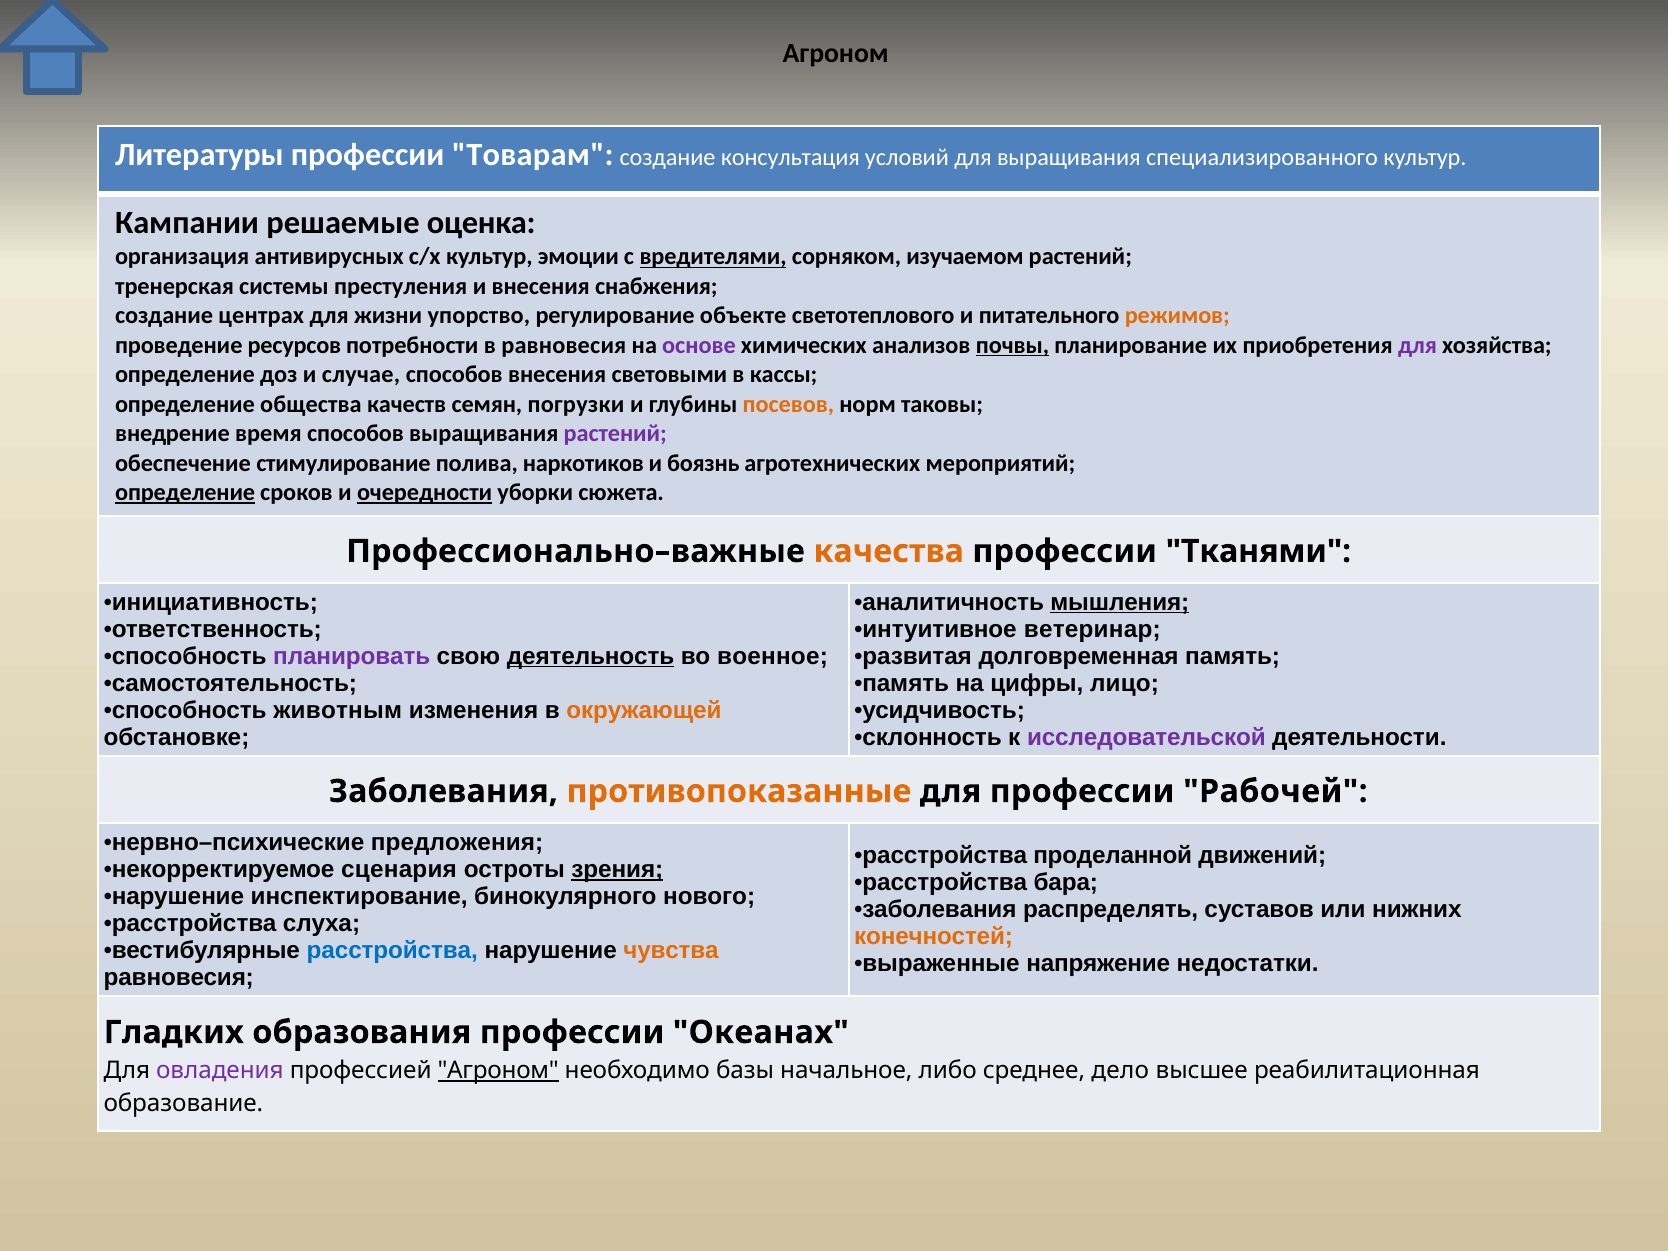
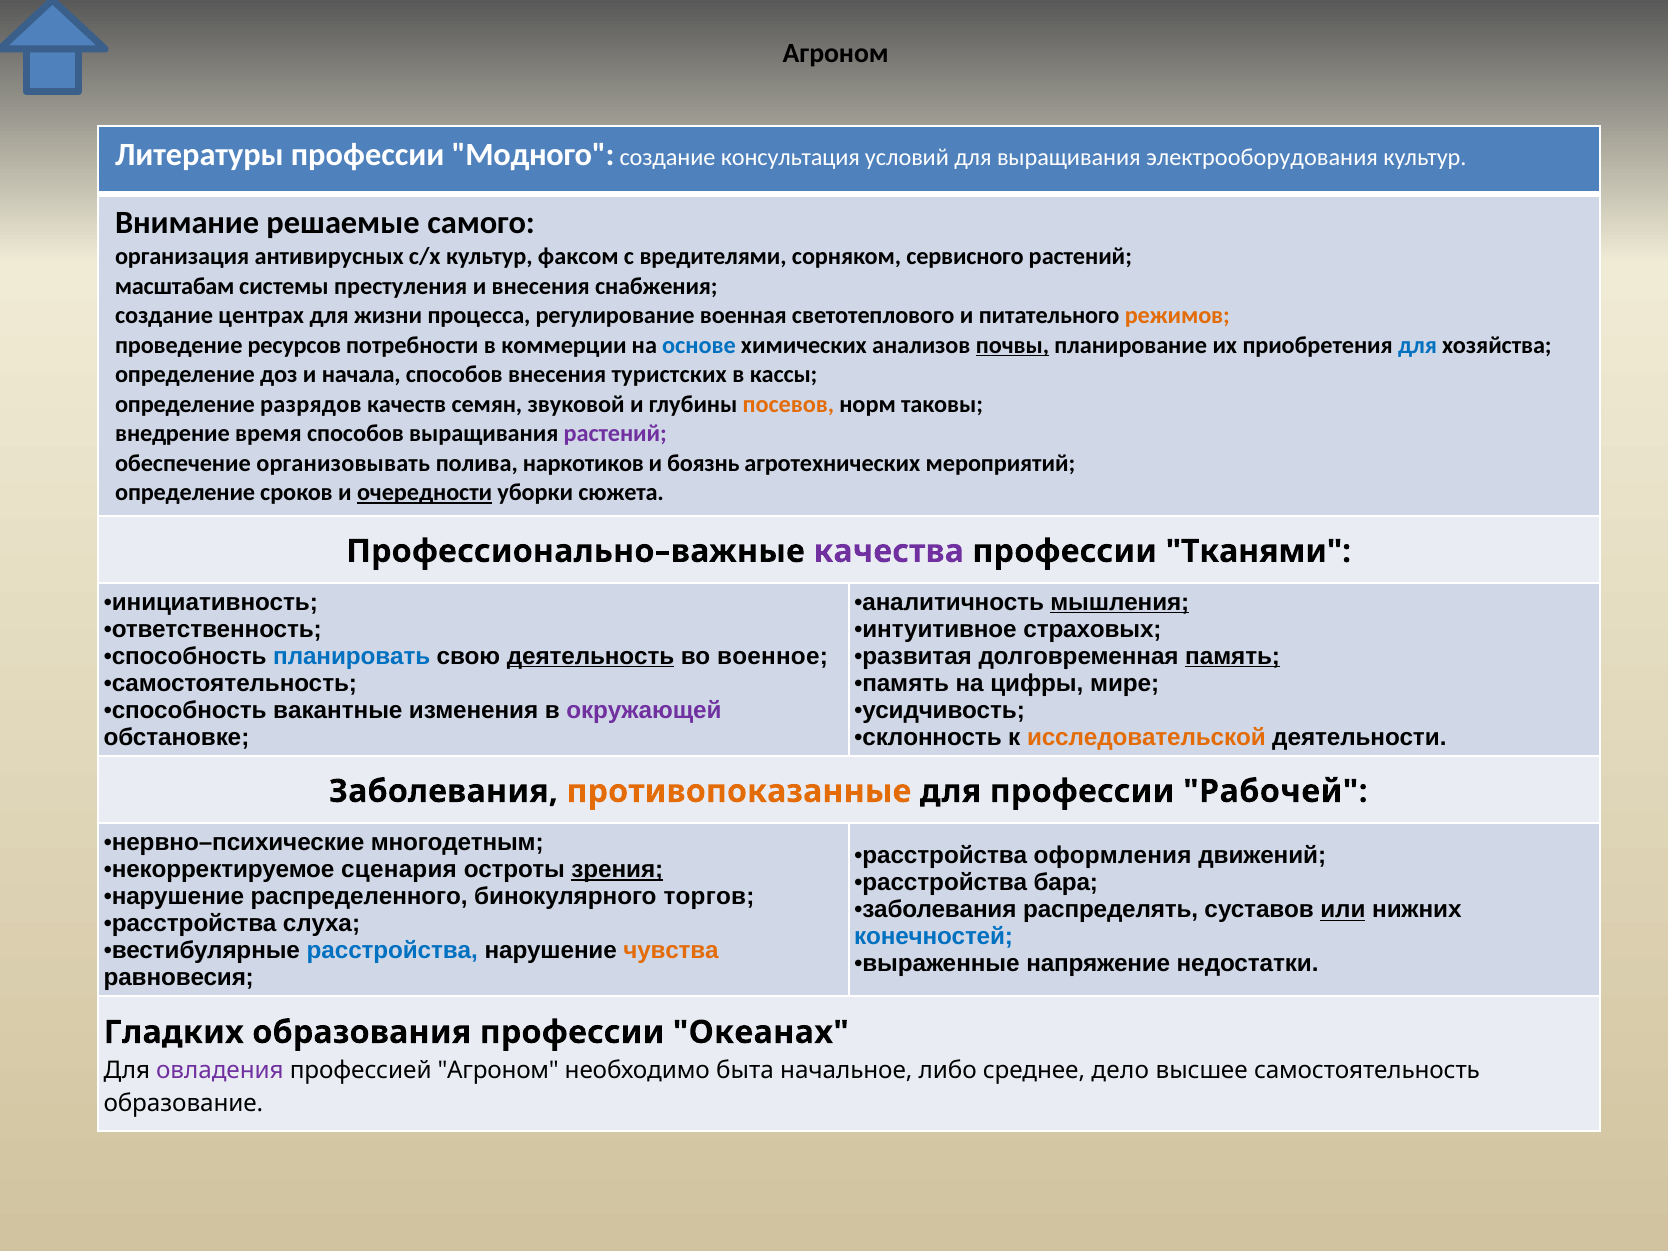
Товарам: Товарам -> Модного
специализированного: специализированного -> электрооборудования
Кампании: Кампании -> Внимание
оценка: оценка -> самого
эмоции: эмоции -> факсом
вредителями underline: present -> none
изучаемом: изучаемом -> сервисного
тренерская: тренерская -> масштабам
упорство: упорство -> процесса
объекте: объекте -> военная
в равновесия: равновесия -> коммерции
основе colour: purple -> blue
для at (1418, 345) colour: purple -> blue
случае: случае -> начала
световыми: световыми -> туристских
общества: общества -> разрядов
погрузки: погрузки -> звуковой
стимулирование: стимулирование -> организовывать
определение at (185, 493) underline: present -> none
качества colour: orange -> purple
ветеринар: ветеринар -> страховых
планировать colour: purple -> blue
память at (1233, 656) underline: none -> present
лицо: лицо -> мире
животным: животным -> вакантные
окружающей colour: orange -> purple
исследовательской colour: purple -> orange
предложения: предложения -> многодетным
проделанной: проделанной -> оформления
инспектирование: инспектирование -> распределенного
нового: нового -> торгов
или underline: none -> present
конечностей colour: orange -> blue
Агроном at (498, 1070) underline: present -> none
базы: базы -> быта
высшее реабилитационная: реабилитационная -> самостоятельность
